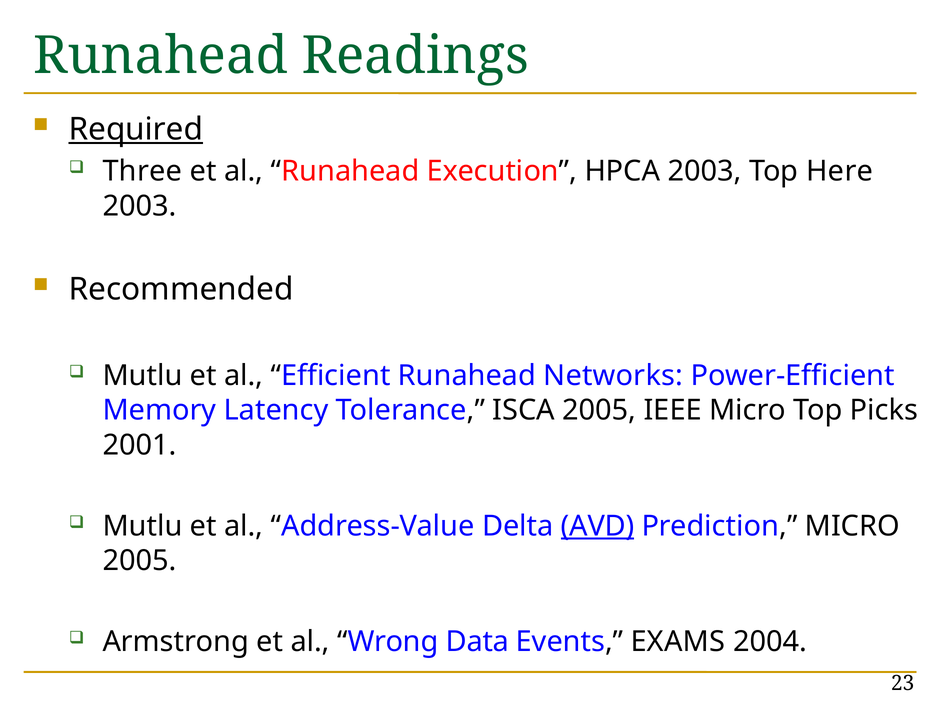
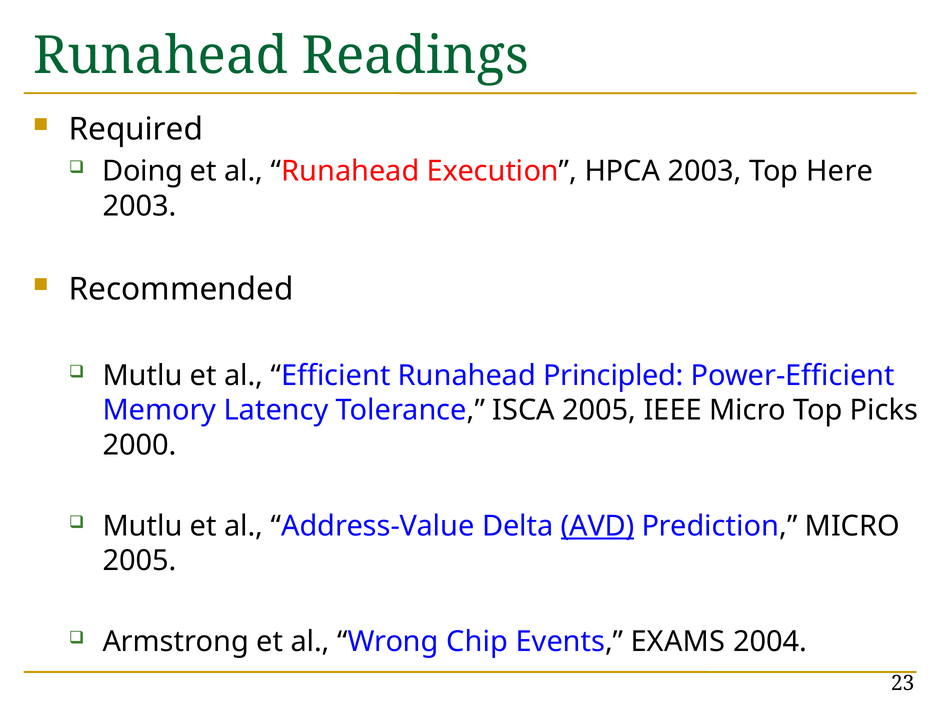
Required underline: present -> none
Three: Three -> Doing
Networks: Networks -> Principled
2001: 2001 -> 2000
Data: Data -> Chip
